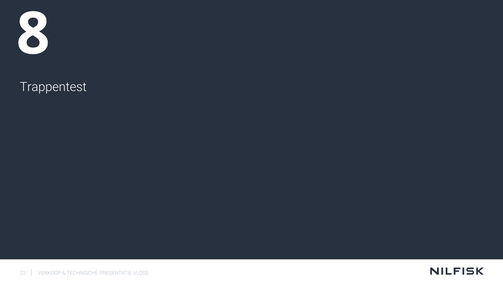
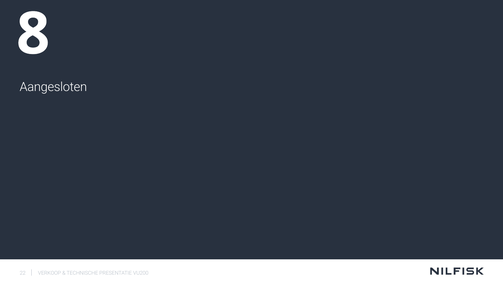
Trappentest: Trappentest -> Aangesloten
